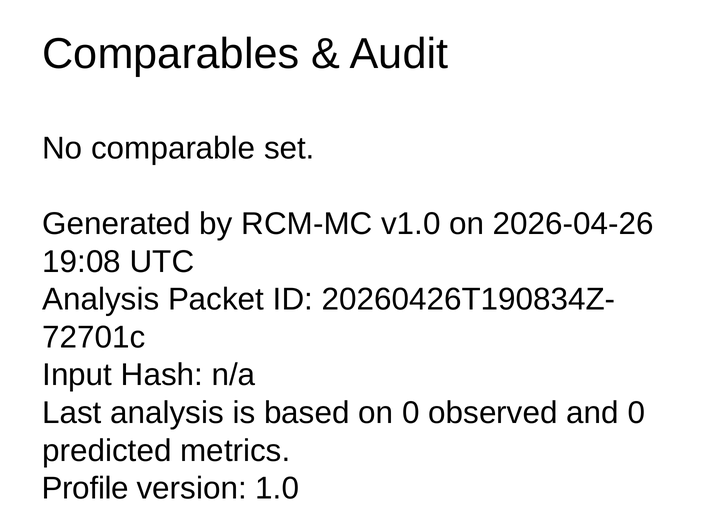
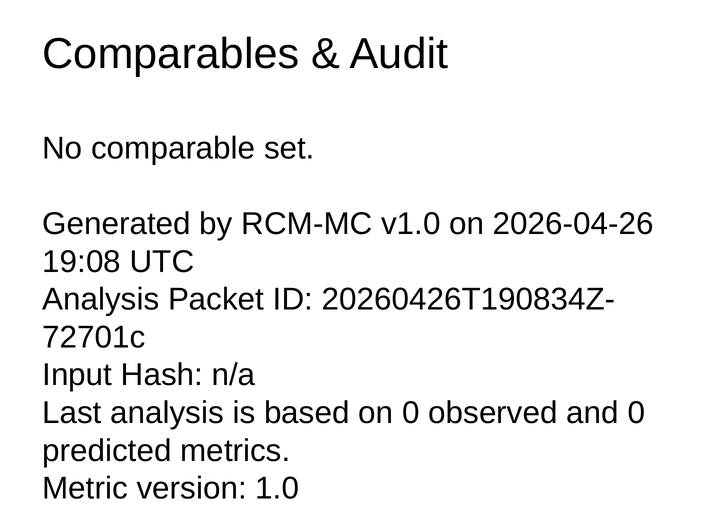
Profile: Profile -> Metric
